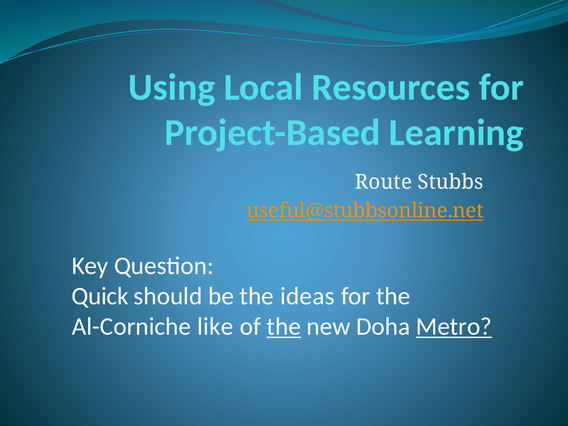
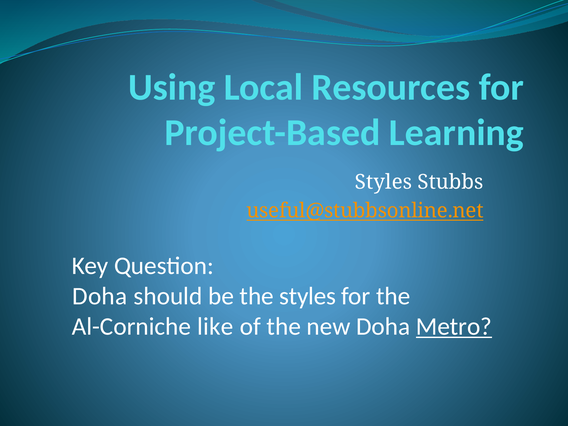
Route at (383, 182): Route -> Styles
Quick at (100, 296): Quick -> Doha
the ideas: ideas -> styles
the at (284, 326) underline: present -> none
